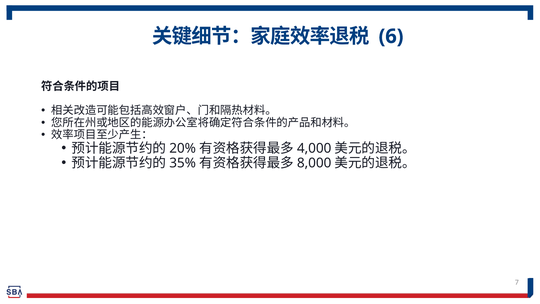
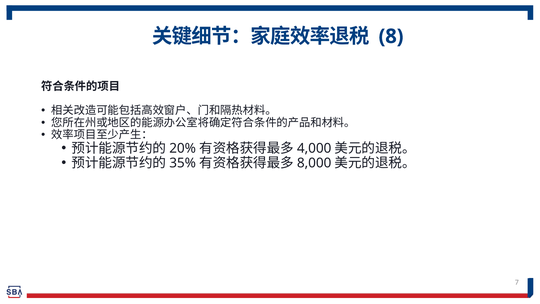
6: 6 -> 8
